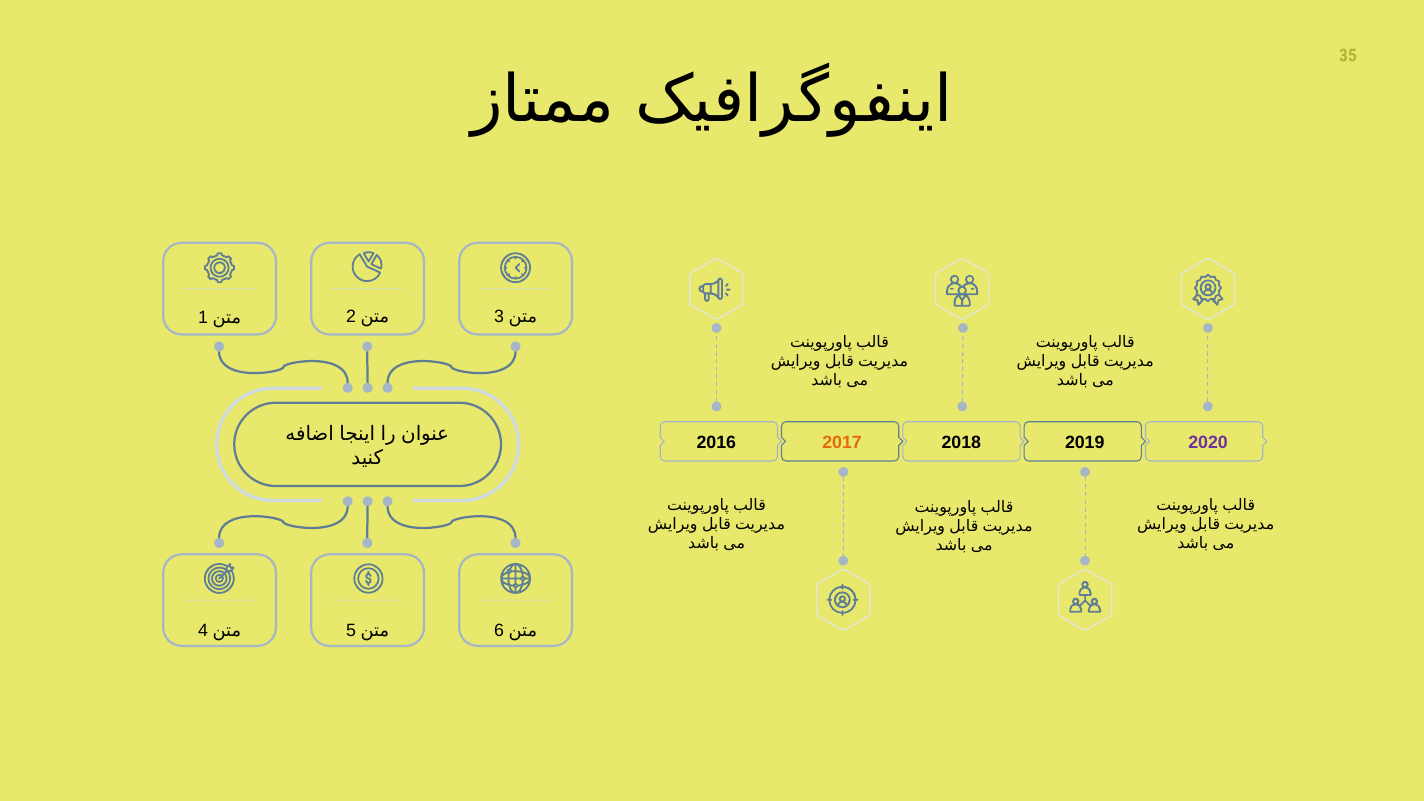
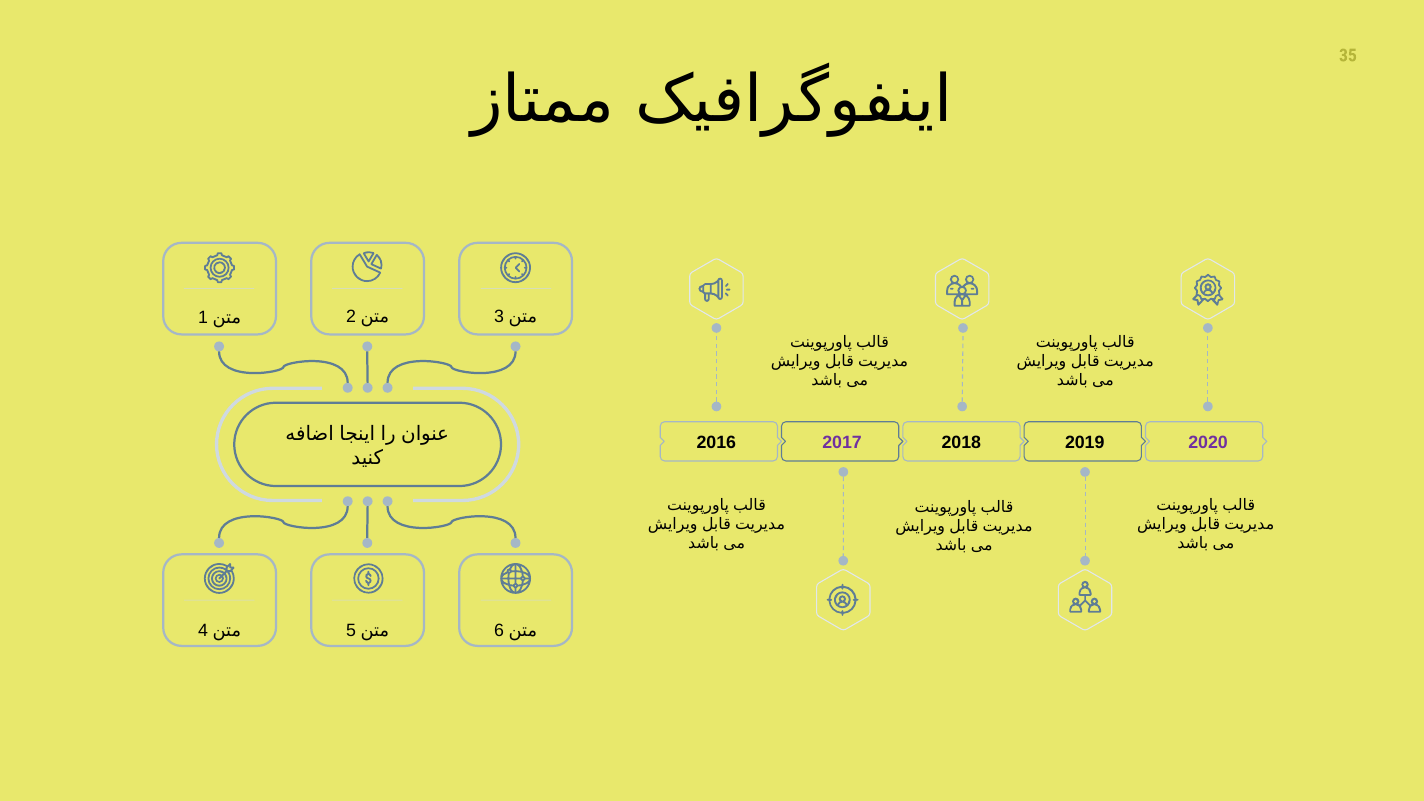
2017 colour: orange -> purple
